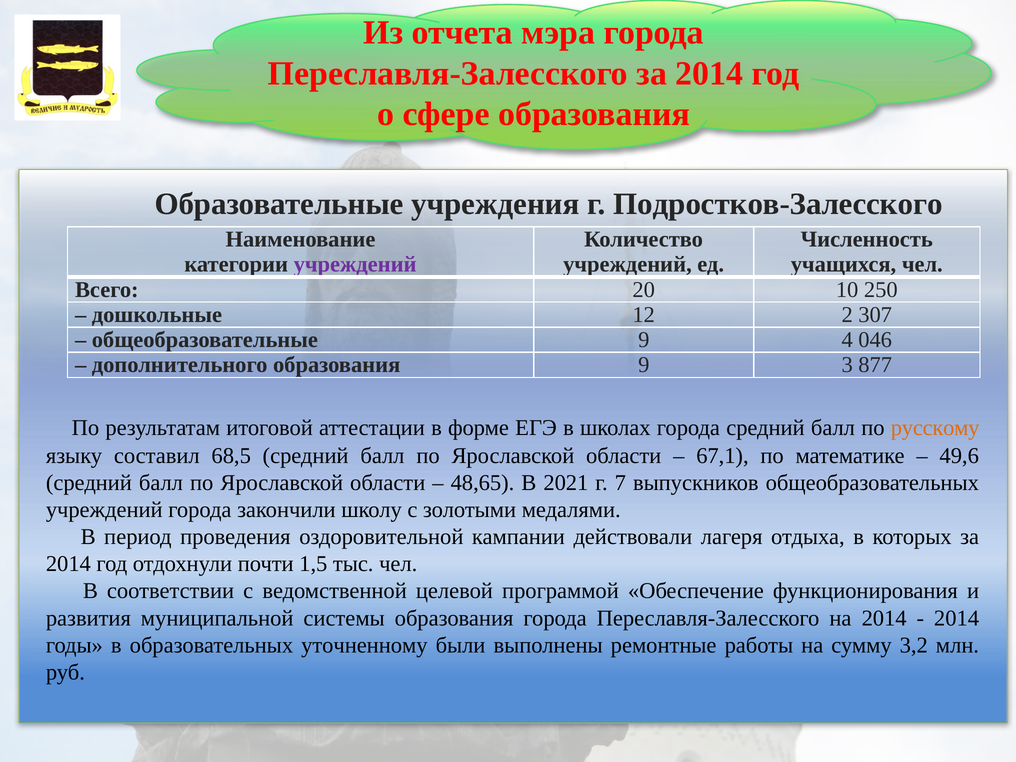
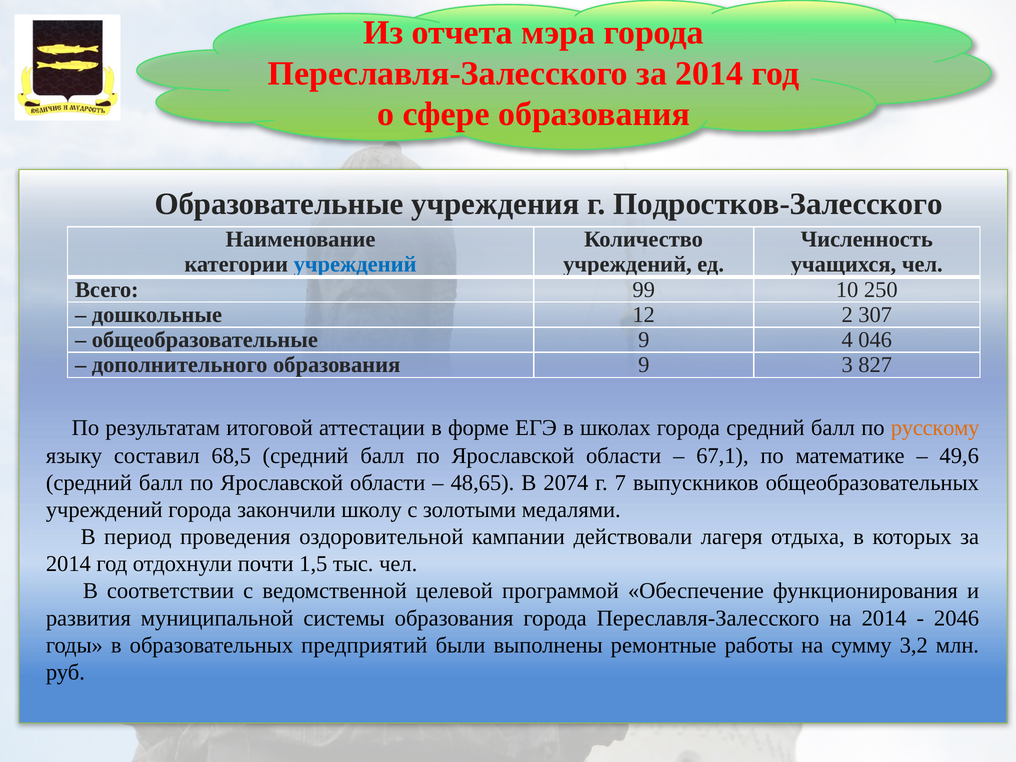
учреждений at (355, 265) colour: purple -> blue
20: 20 -> 99
877: 877 -> 827
2021: 2021 -> 2074
2014 at (957, 618): 2014 -> 2046
уточненному: уточненному -> предприятий
